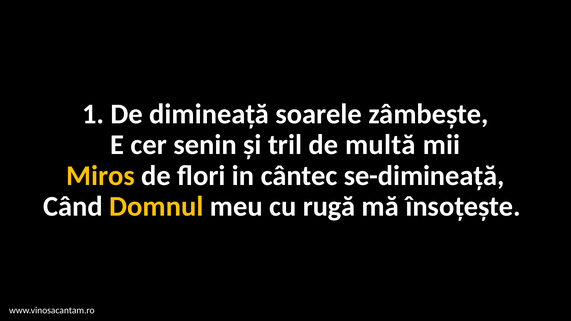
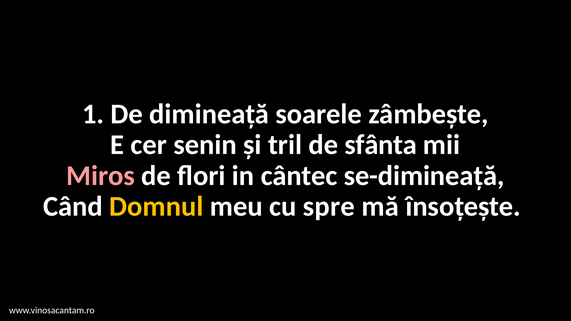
multă: multă -> sfânta
Miros colour: yellow -> pink
rugă: rugă -> spre
